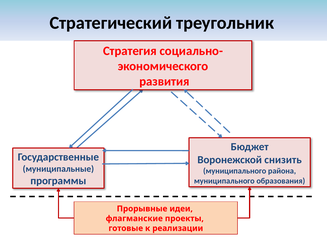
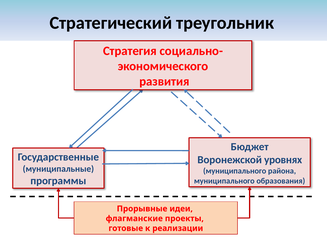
снизить: снизить -> уровнях
